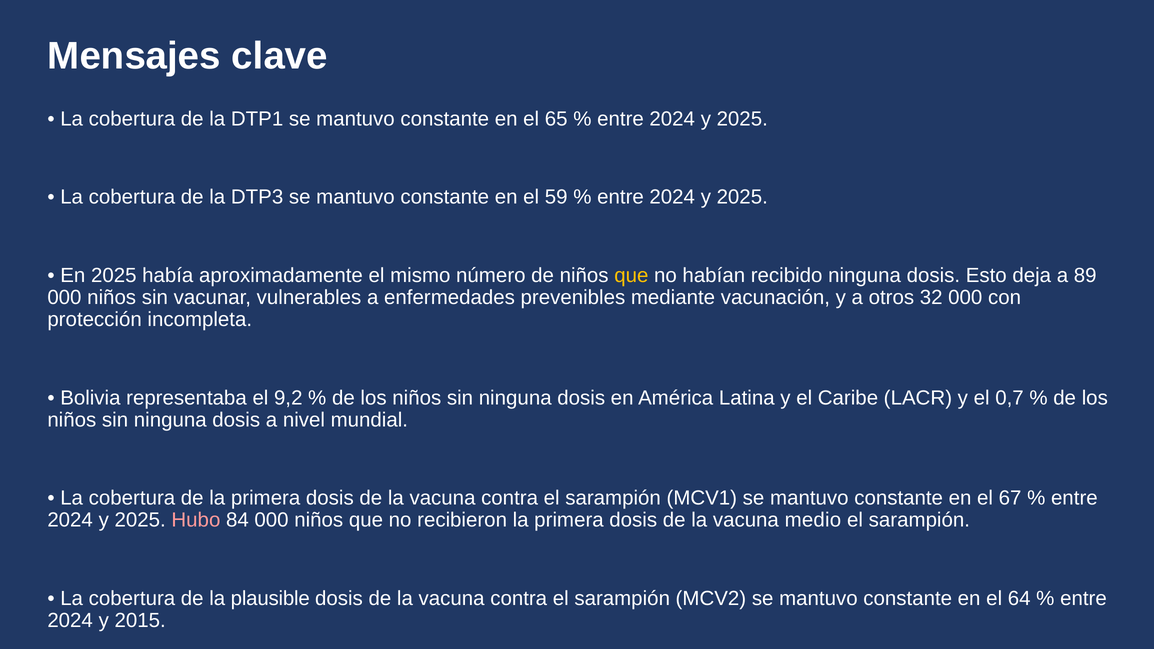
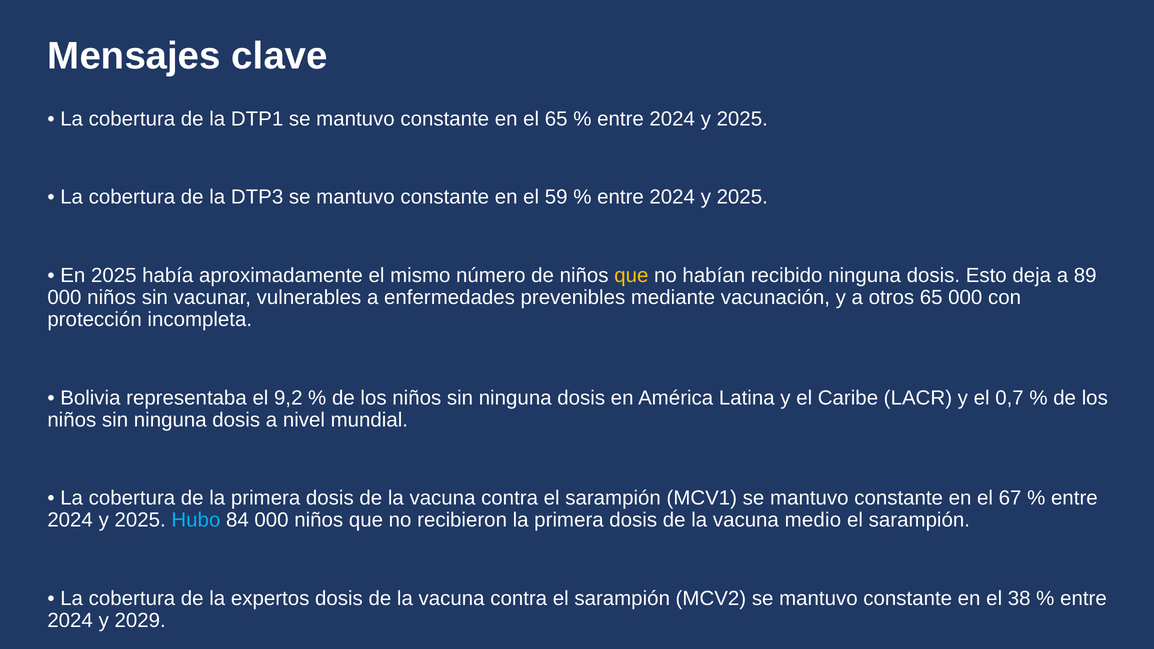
otros 32: 32 -> 65
Hubo colour: pink -> light blue
plausible: plausible -> expertos
64: 64 -> 38
2015: 2015 -> 2029
